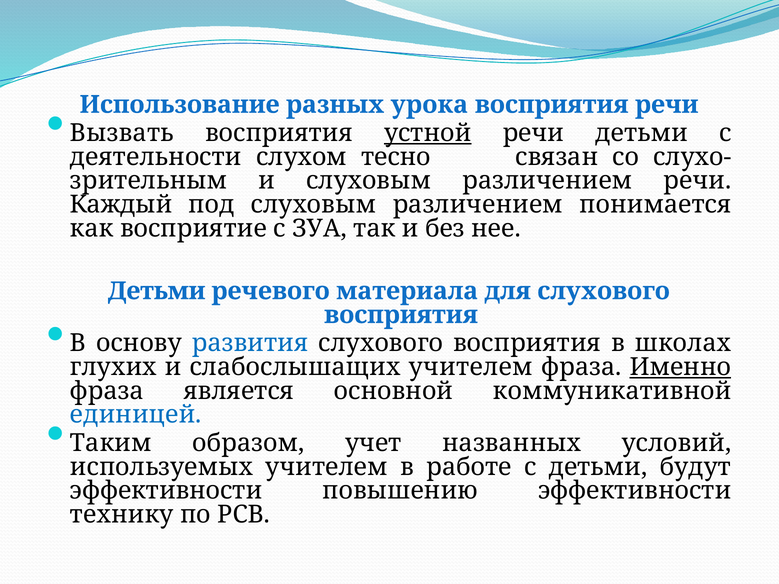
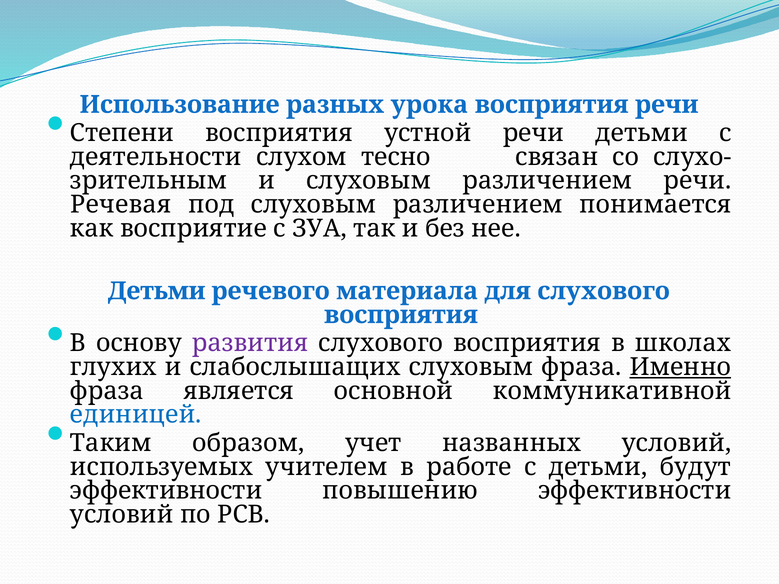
Вызвать: Вызвать -> Степени
устной underline: present -> none
Каждый: Каждый -> Речевая
развития colour: blue -> purple
слабослышащих учителем: учителем -> слуховым
технику at (122, 515): технику -> условий
